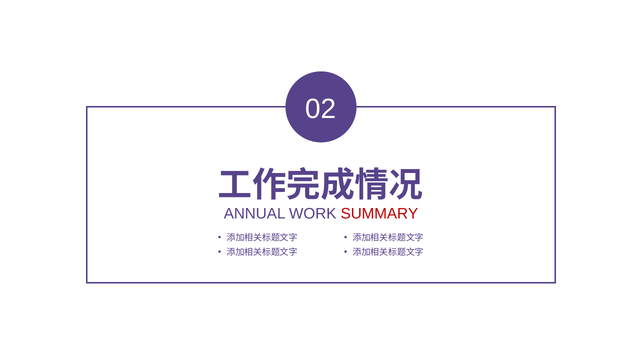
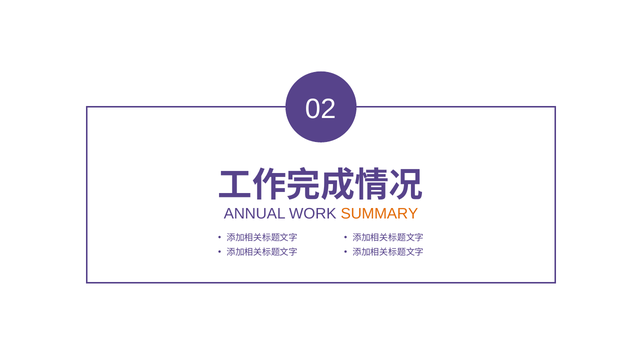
SUMMARY colour: red -> orange
